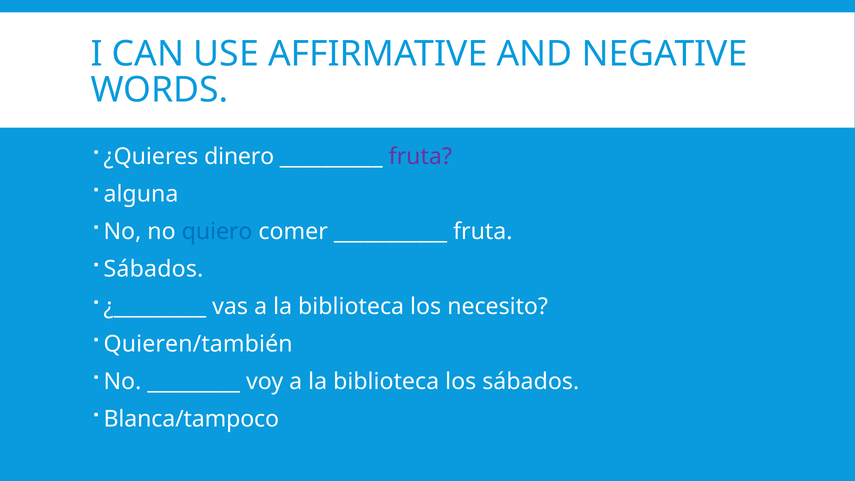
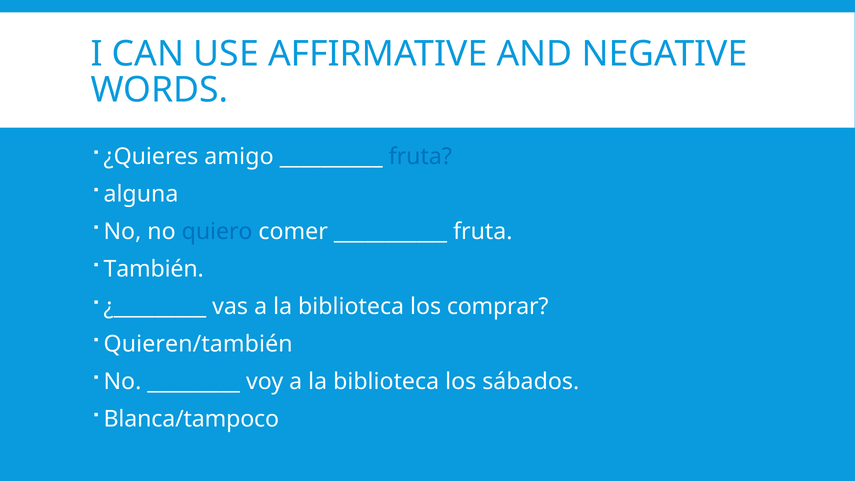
dinero: dinero -> amigo
fruta at (420, 157) colour: purple -> blue
Sábados at (153, 269): Sábados -> También
necesito: necesito -> comprar
